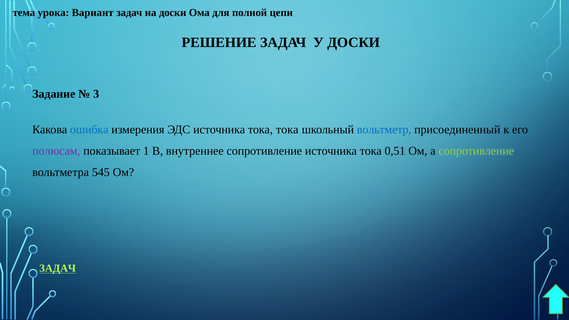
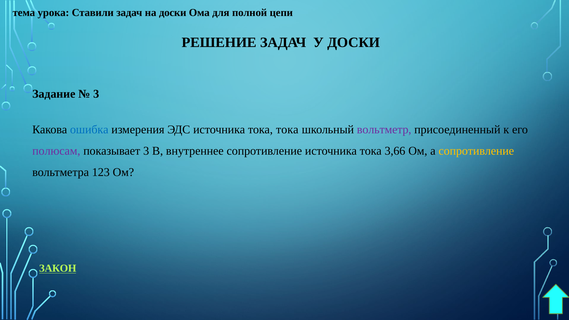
Вариант: Вариант -> Ставили
вольтметр colour: blue -> purple
показывает 1: 1 -> 3
0,51: 0,51 -> 3,66
сопротивление at (476, 151) colour: light green -> yellow
545: 545 -> 123
ЗАДАЧ at (58, 268): ЗАДАЧ -> ЗАКОН
